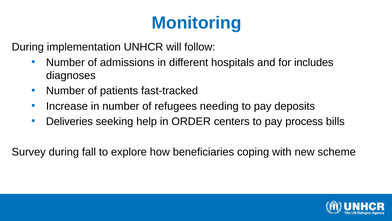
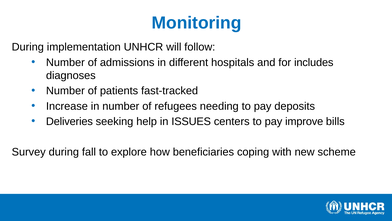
ORDER: ORDER -> ISSUES
process: process -> improve
